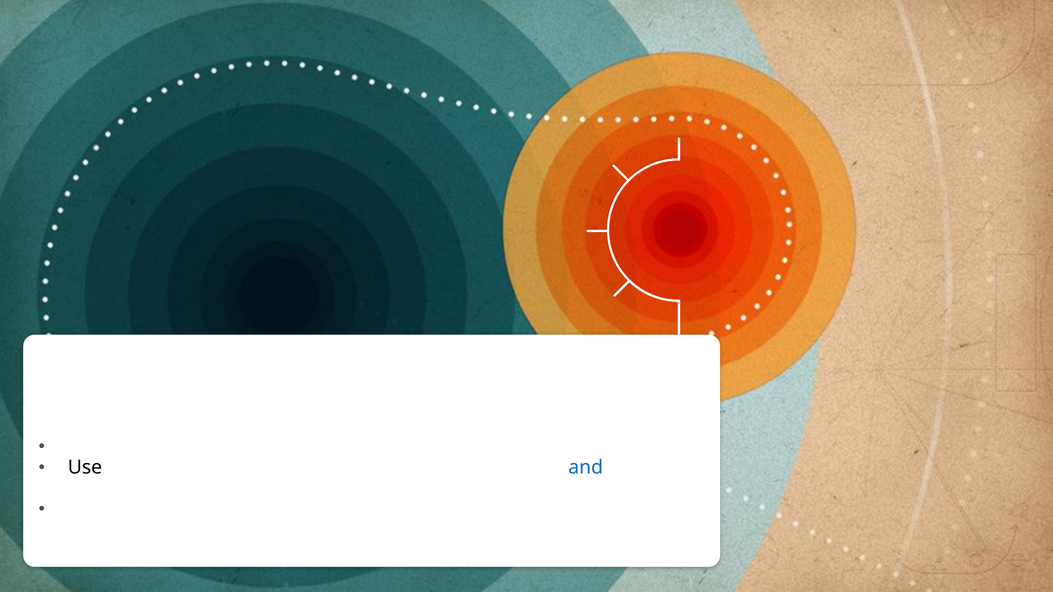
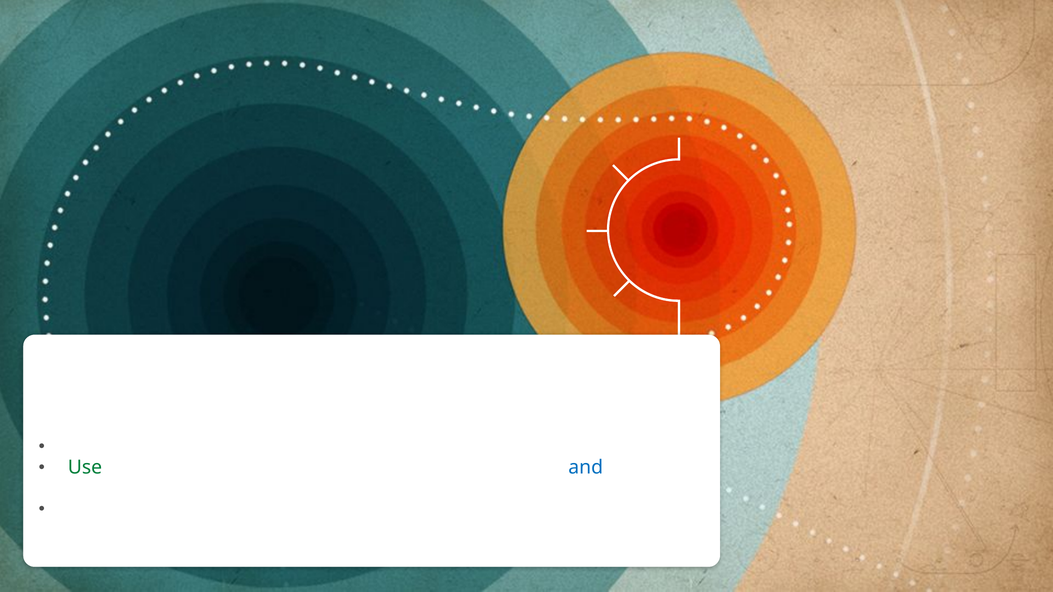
Use colour: black -> green
